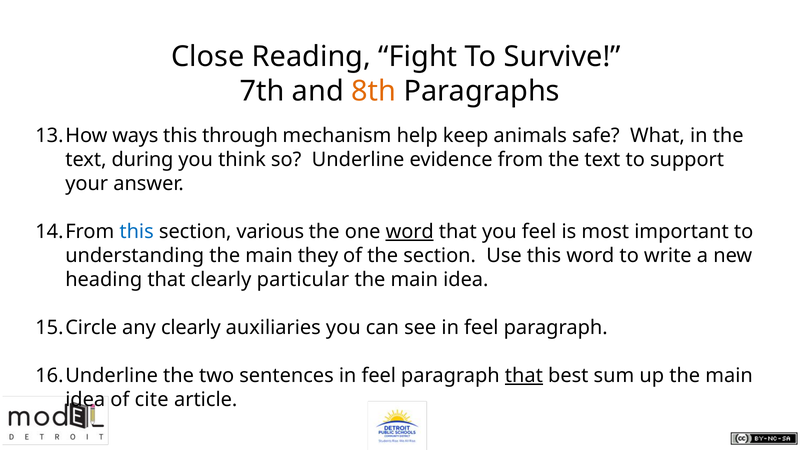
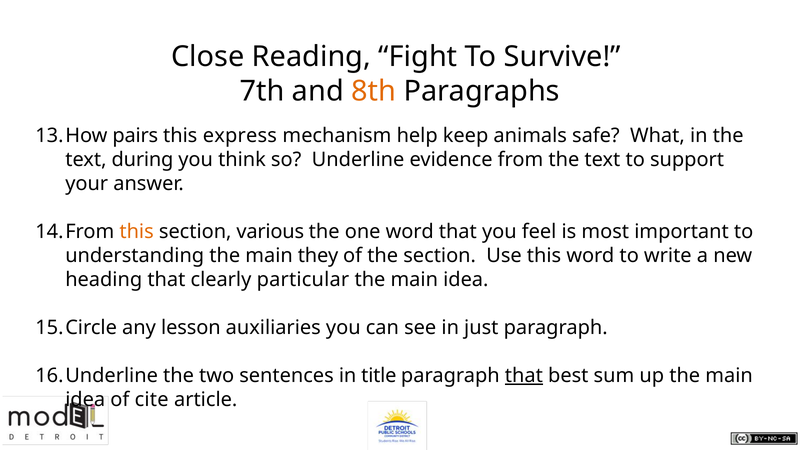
ways: ways -> pairs
through: through -> express
this at (137, 232) colour: blue -> orange
word at (410, 232) underline: present -> none
any clearly: clearly -> lesson
see in feel: feel -> just
sentences in feel: feel -> title
